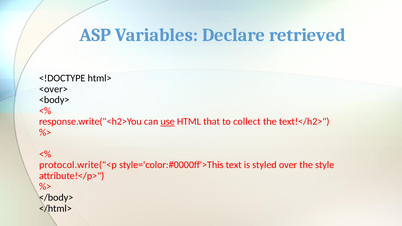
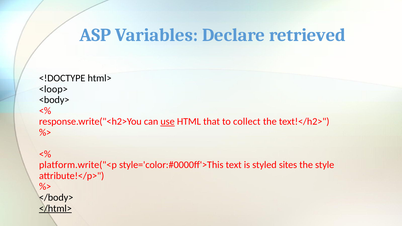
<over>: <over> -> <loop>
protocol.write("<p: protocol.write("<p -> platform.write("<p
over: over -> sites
</html> underline: none -> present
